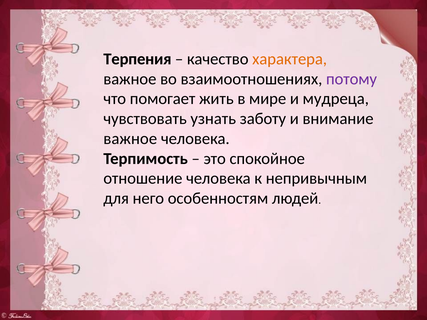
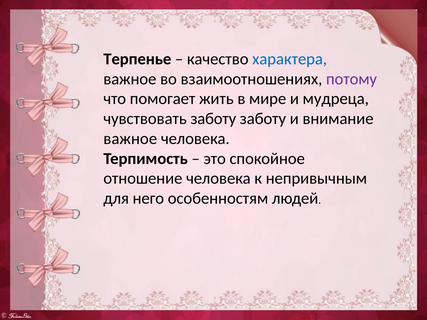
Терпения: Терпения -> Терпенье
характера colour: orange -> blue
чувствовать узнать: узнать -> заботу
